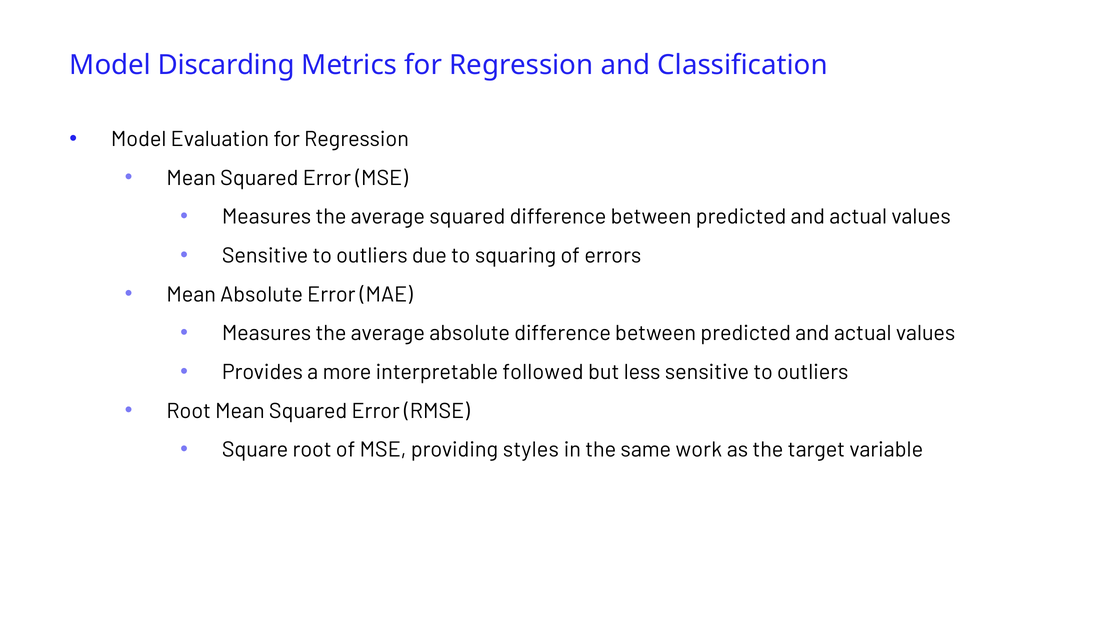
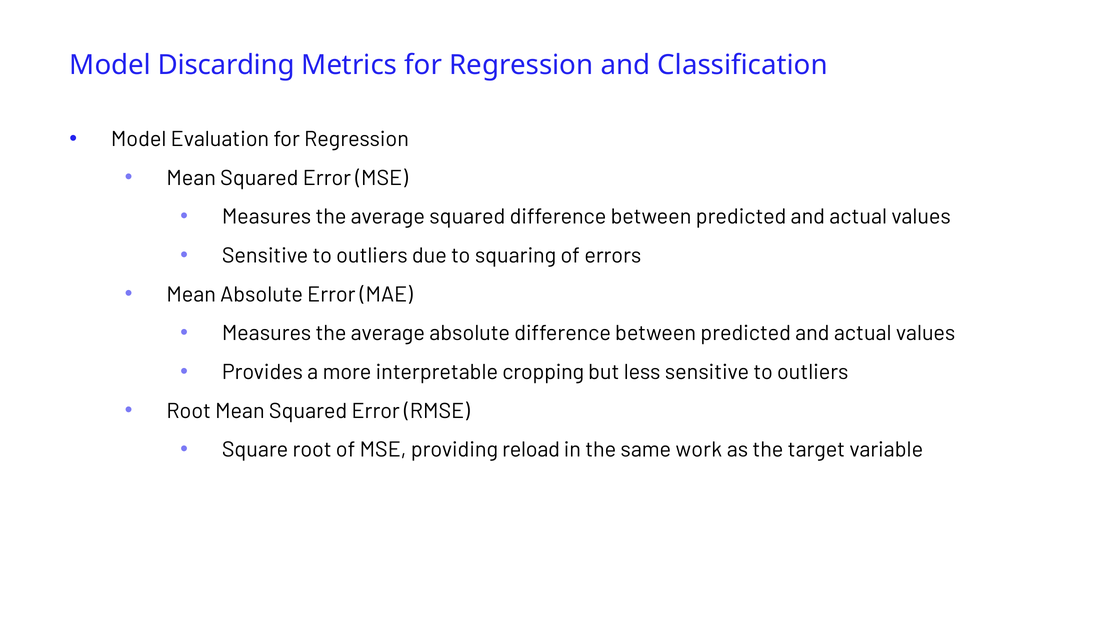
followed: followed -> cropping
styles: styles -> reload
